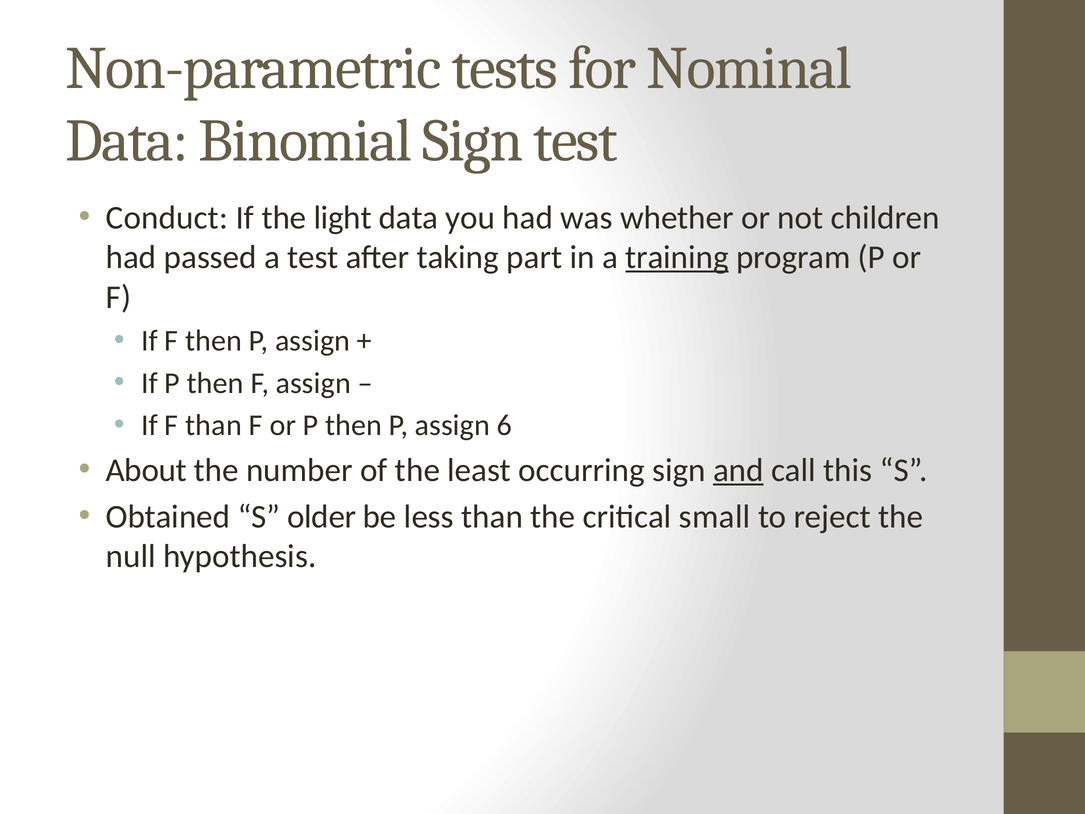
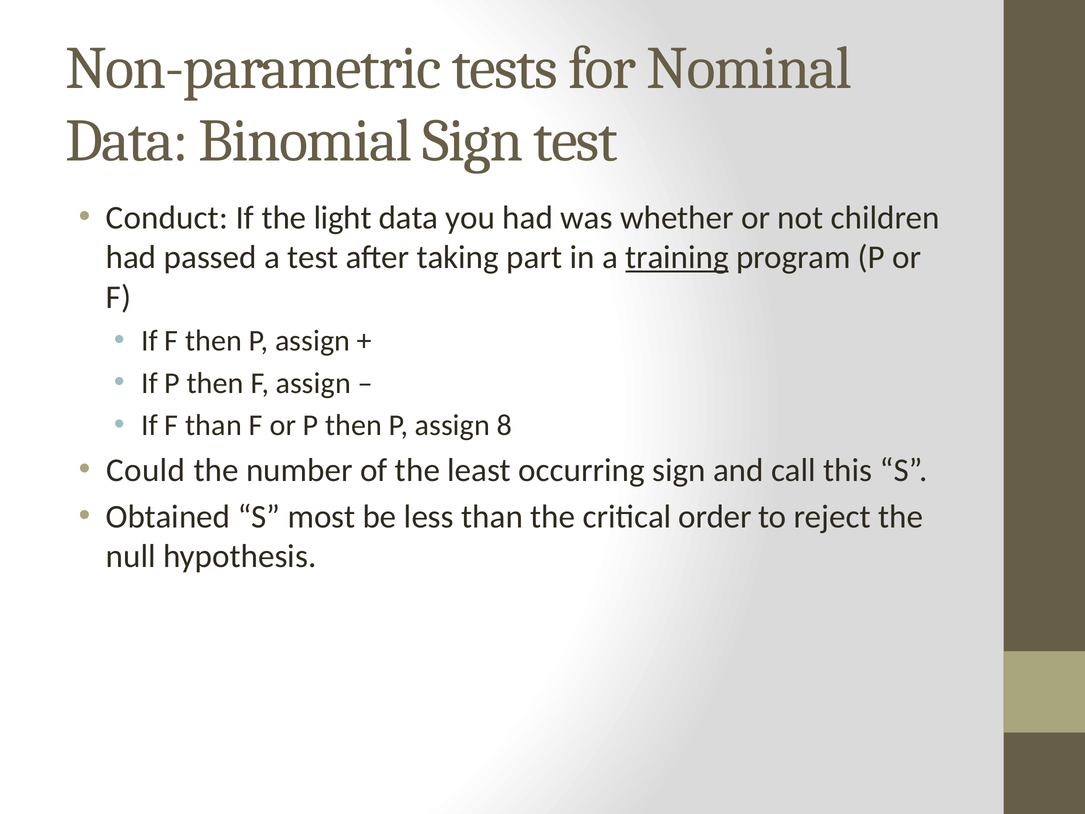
6: 6 -> 8
About: About -> Could
and underline: present -> none
older: older -> most
small: small -> order
